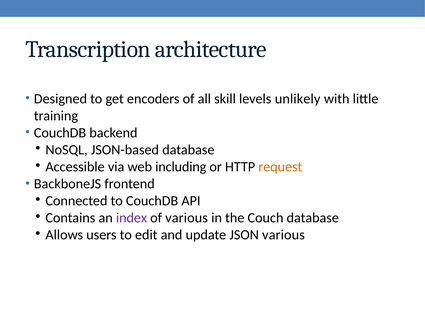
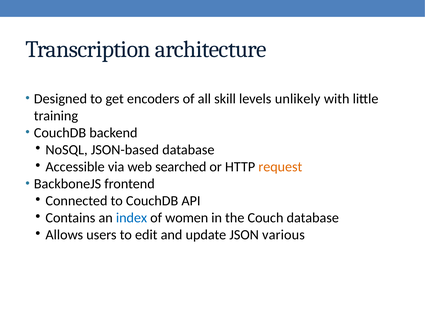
including: including -> searched
index colour: purple -> blue
of various: various -> women
